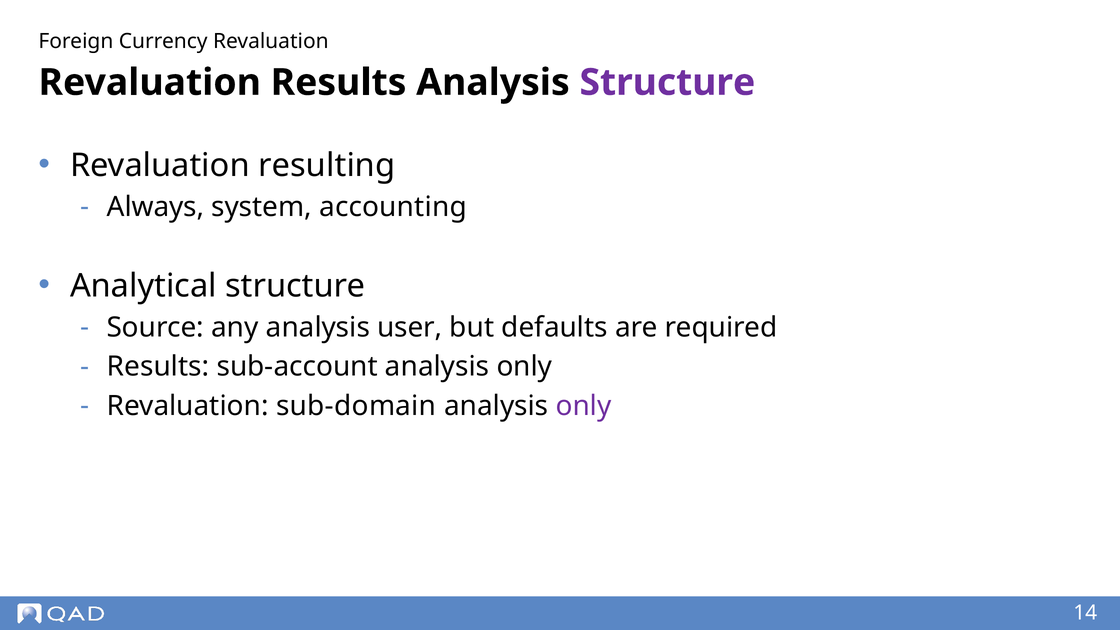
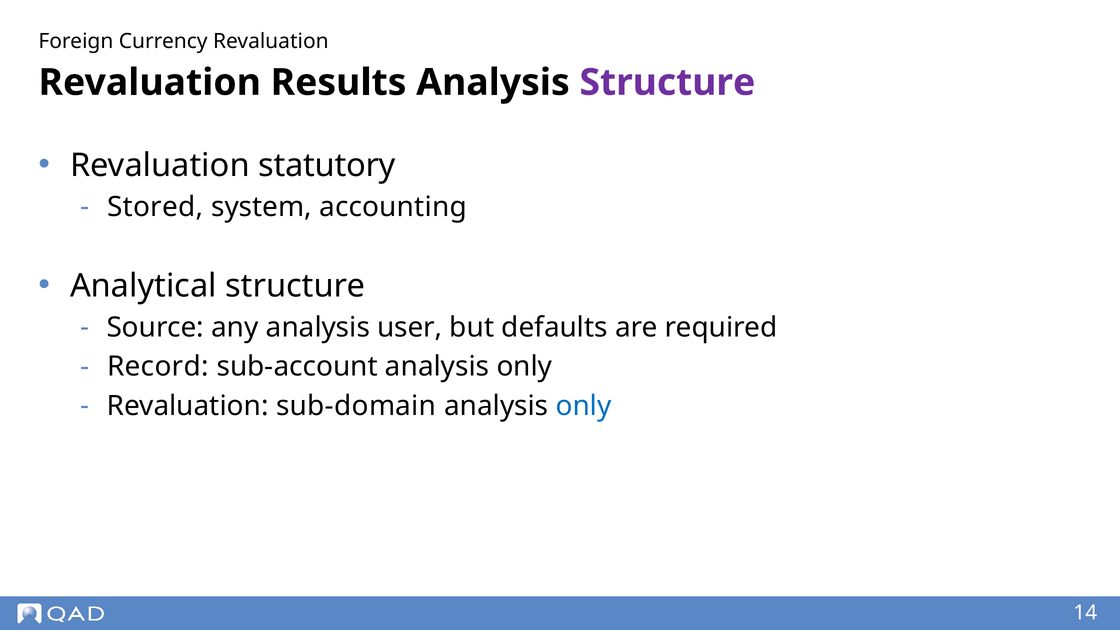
resulting: resulting -> statutory
Always: Always -> Stored
Results at (158, 367): Results -> Record
only at (584, 406) colour: purple -> blue
